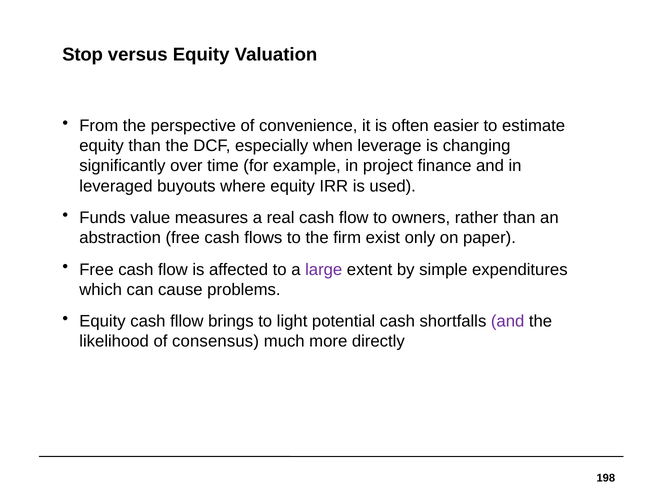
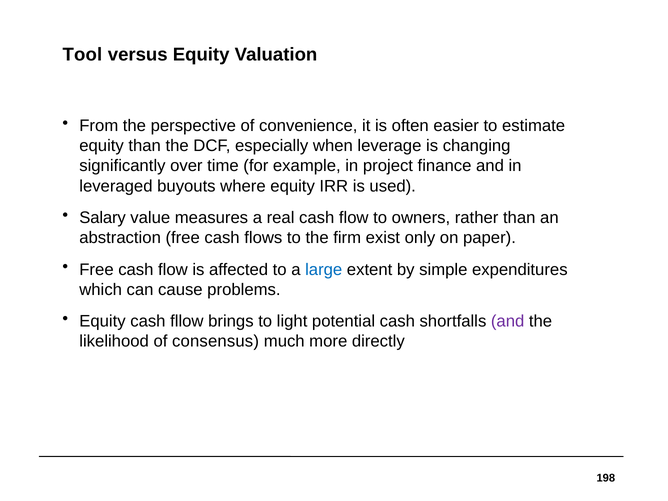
Stop: Stop -> Tool
Funds: Funds -> Salary
large colour: purple -> blue
